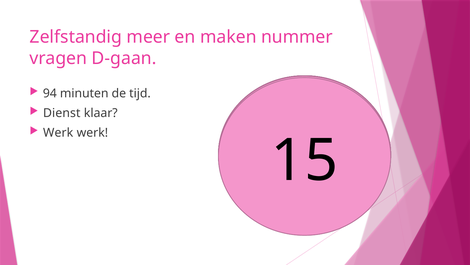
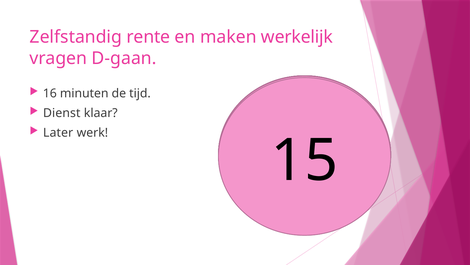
meer: meer -> rente
nummer: nummer -> werkelijk
94: 94 -> 16
Werk at (58, 132): Werk -> Later
